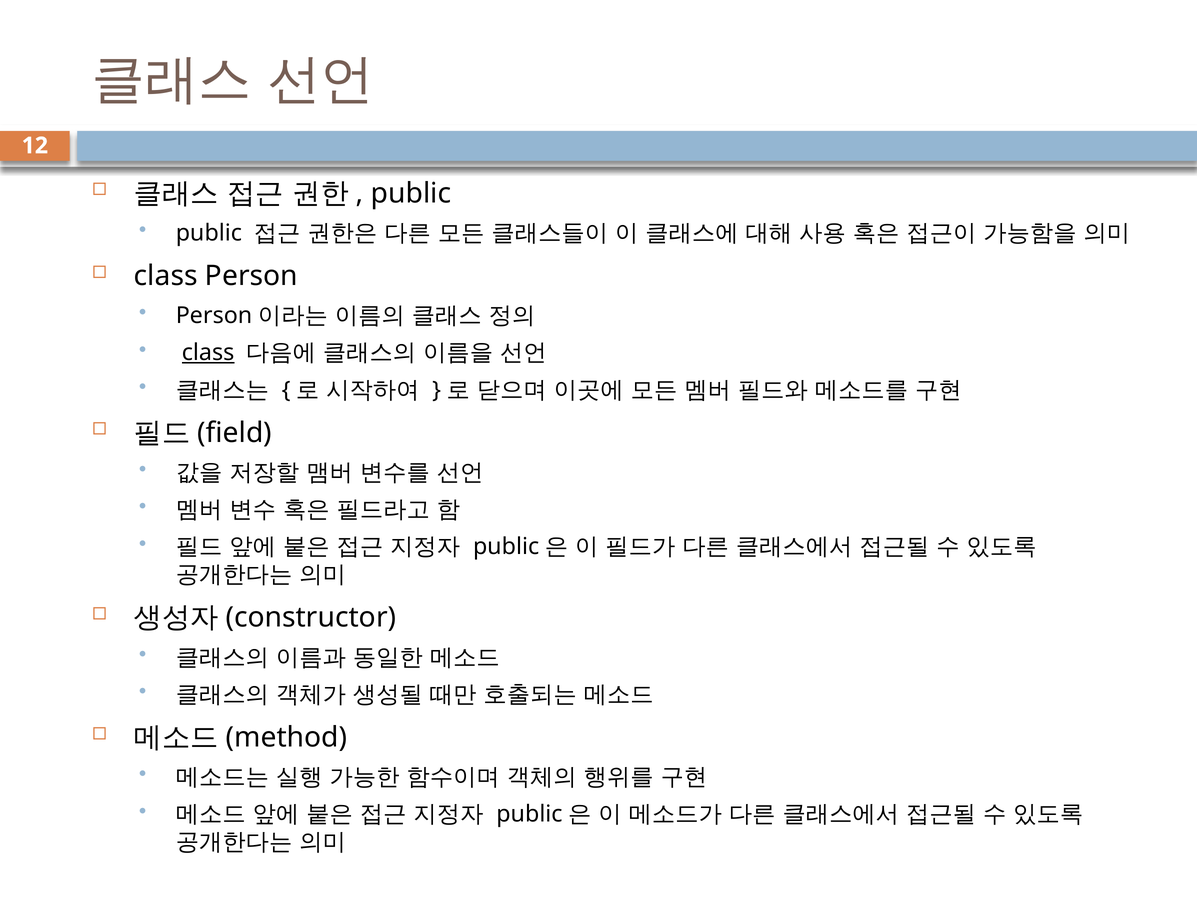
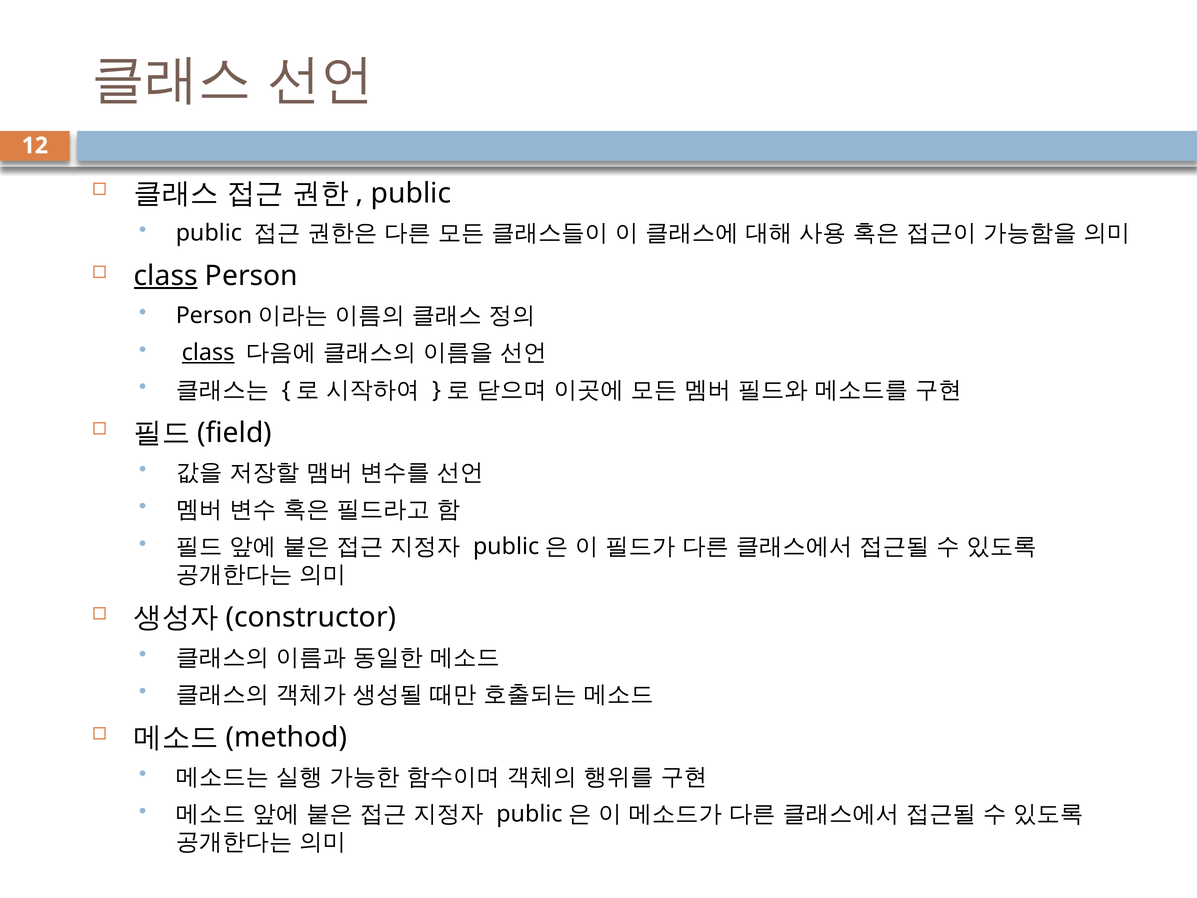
class at (166, 276) underline: none -> present
